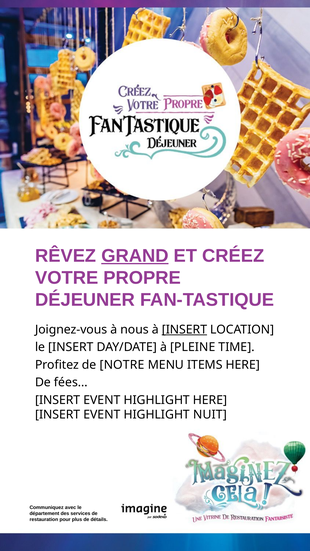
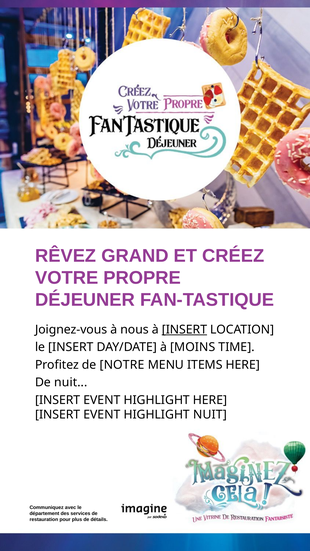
GRAND underline: present -> none
PLEINE: PLEINE -> MOINS
De fées: fées -> nuit
